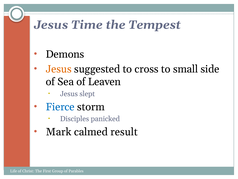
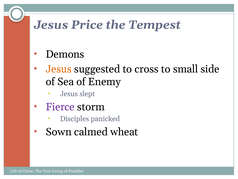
Time: Time -> Price
Leaven: Leaven -> Enemy
Fierce colour: blue -> purple
Mark: Mark -> Sown
result: result -> wheat
